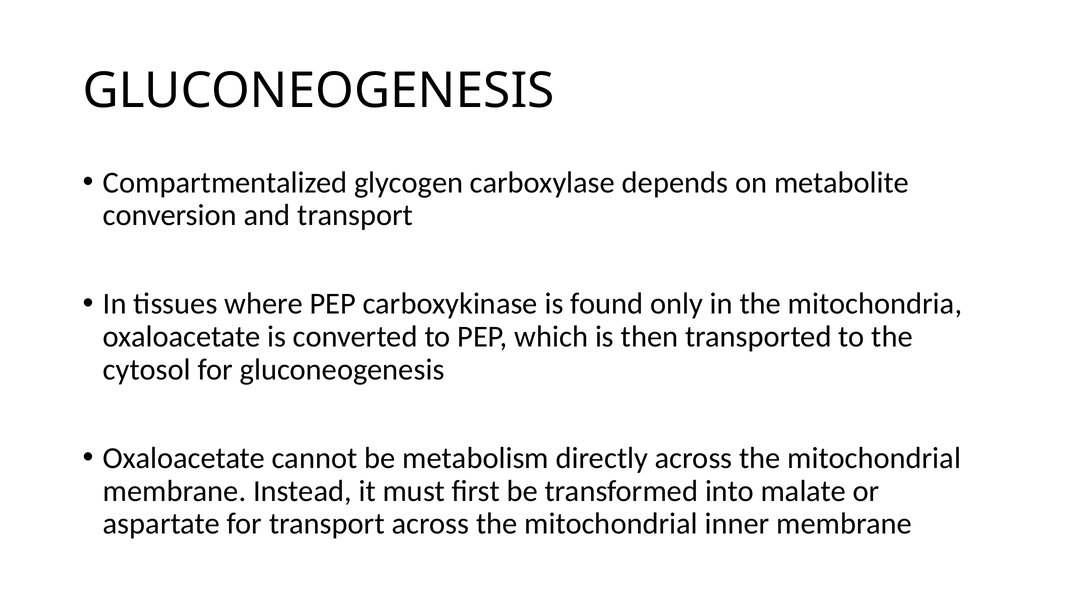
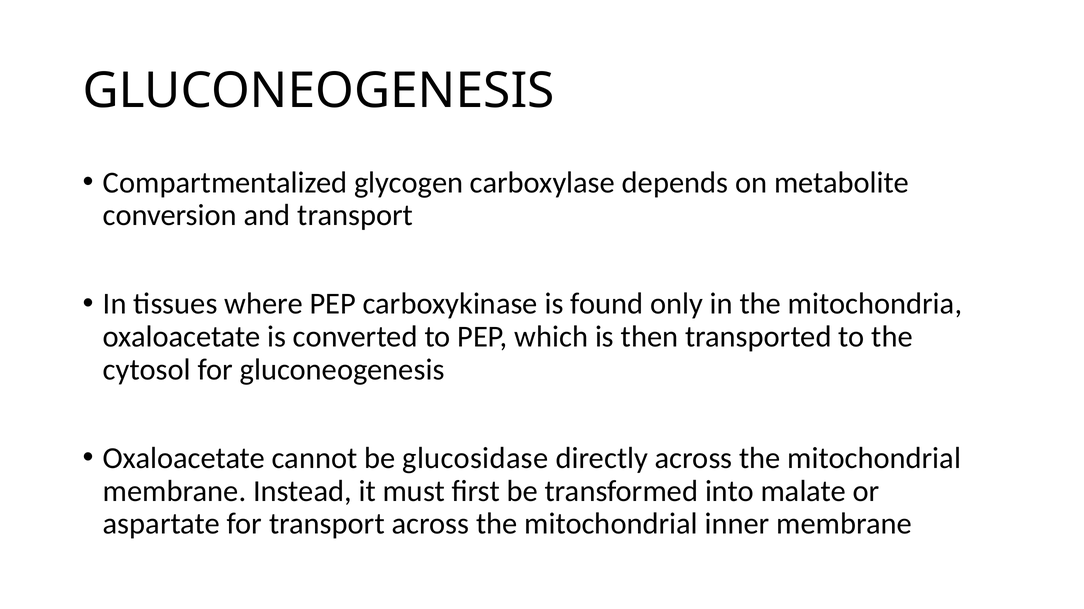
metabolism: metabolism -> glucosidase
